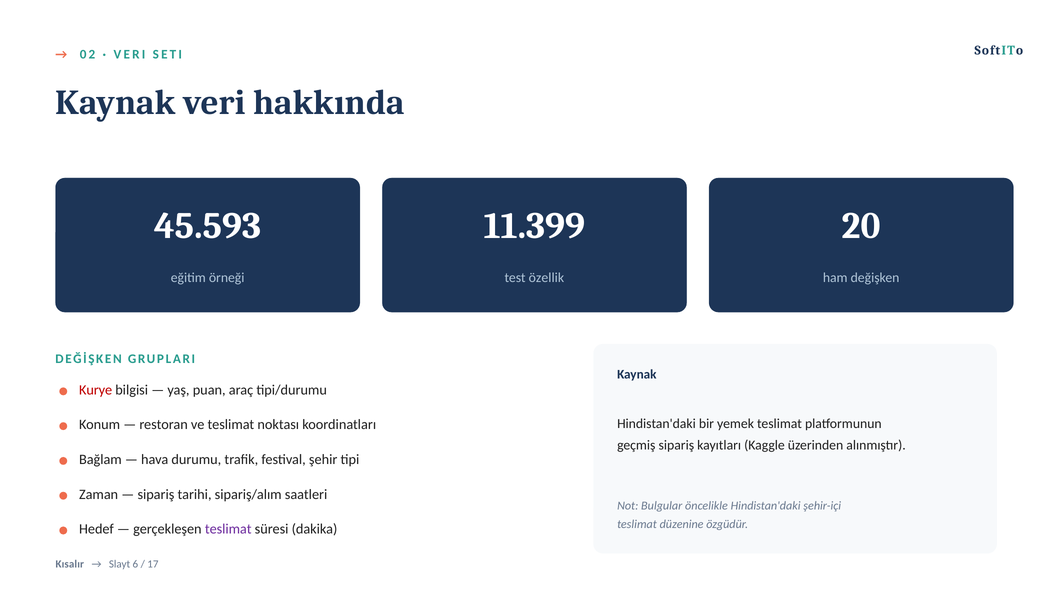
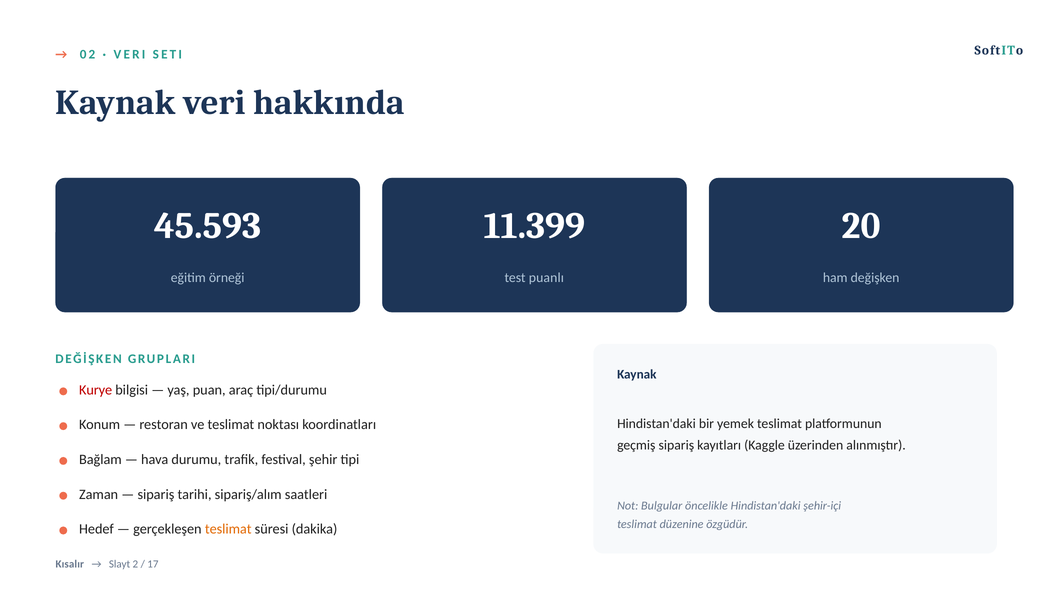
özellik: özellik -> puanlı
teslimat at (228, 529) colour: purple -> orange
6: 6 -> 2
